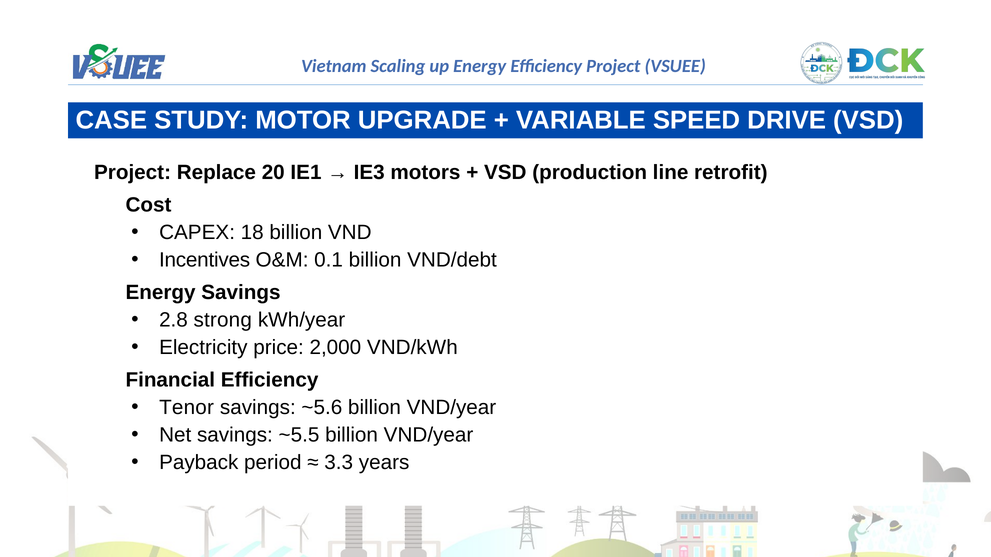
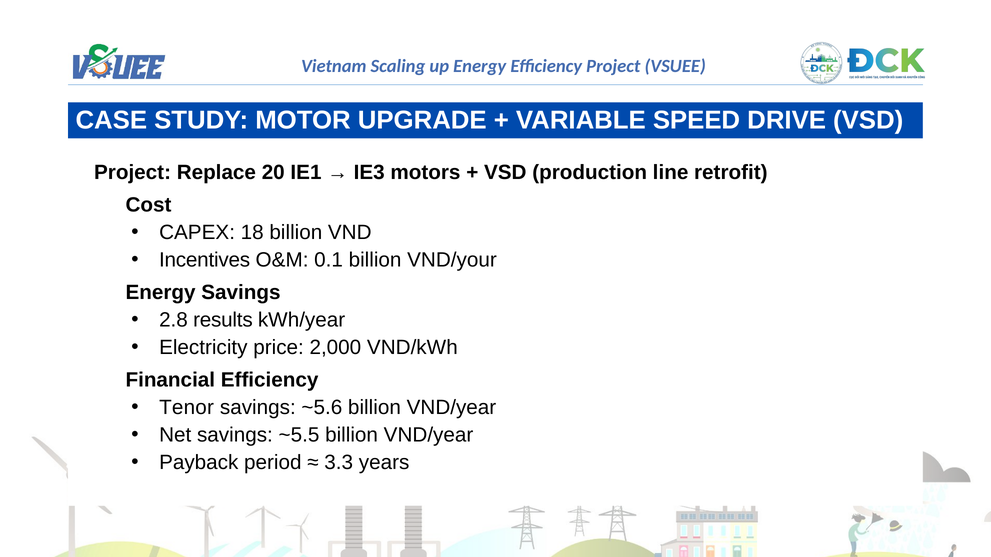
VND/debt: VND/debt -> VND/your
strong: strong -> results
